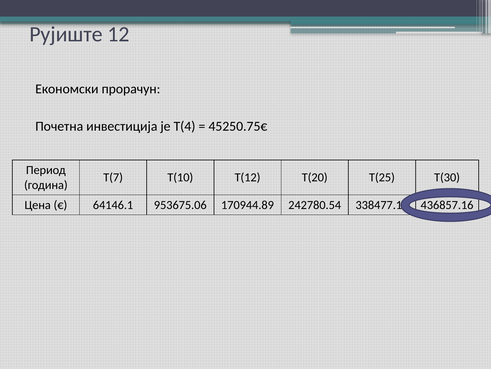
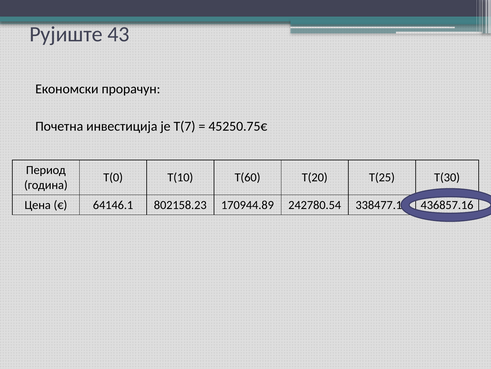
12: 12 -> 43
Т(4: Т(4 -> Т(7
Т(7: Т(7 -> Т(0
Т(12: Т(12 -> Т(60
953675.06: 953675.06 -> 802158.23
